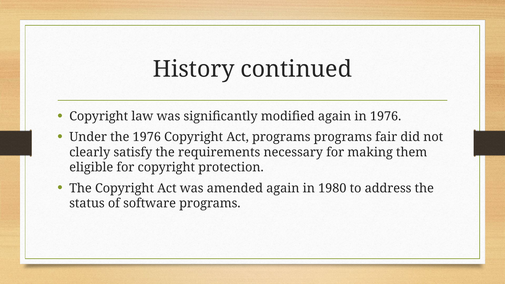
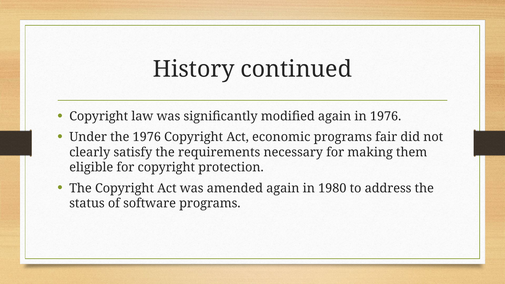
Act programs: programs -> economic
